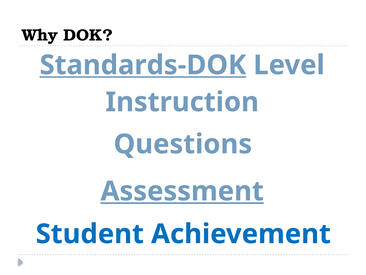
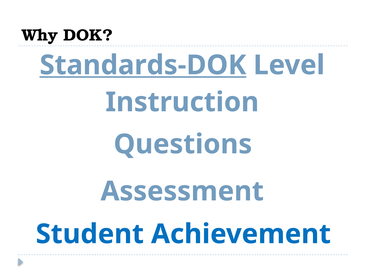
Assessment underline: present -> none
